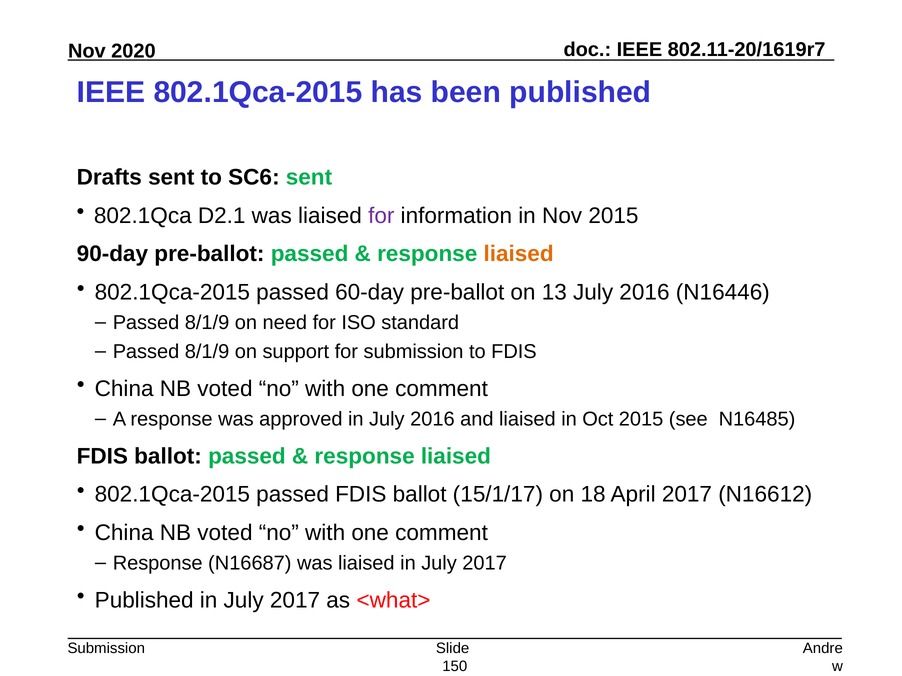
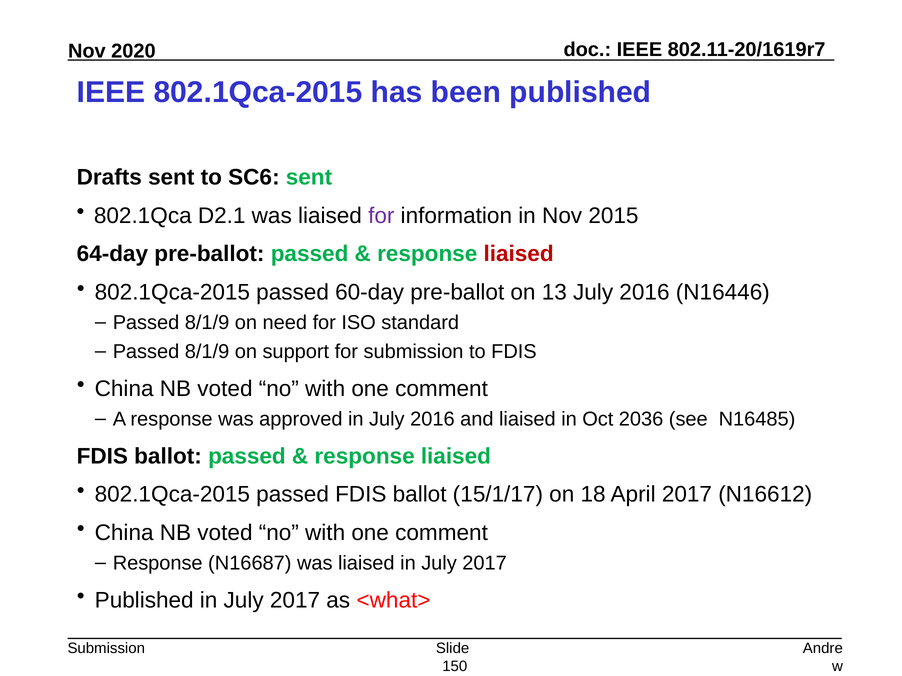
90-day: 90-day -> 64-day
liaised at (519, 254) colour: orange -> red
Oct 2015: 2015 -> 2036
